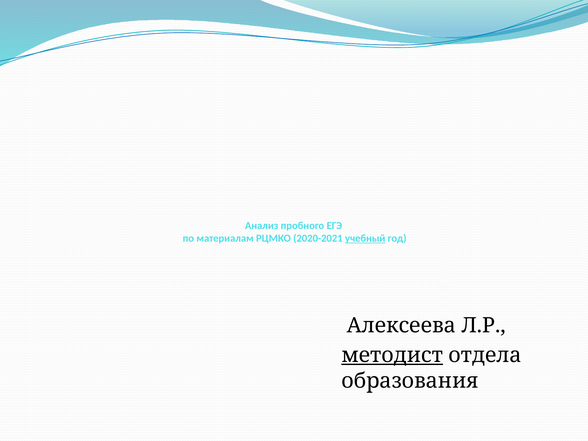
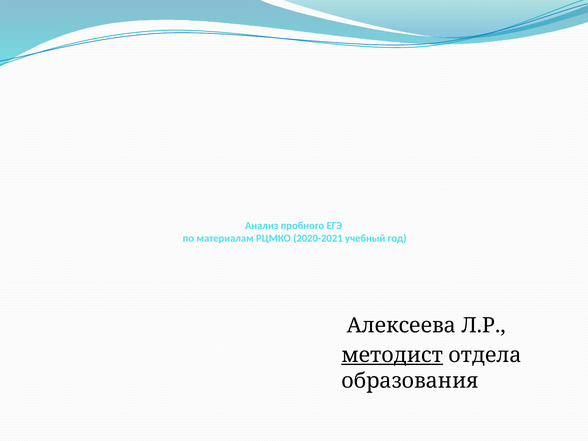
учебный underline: present -> none
